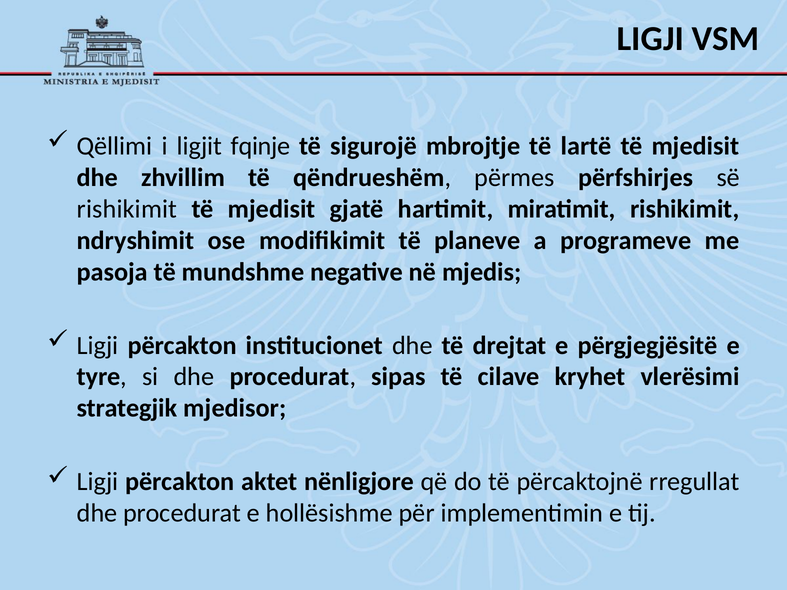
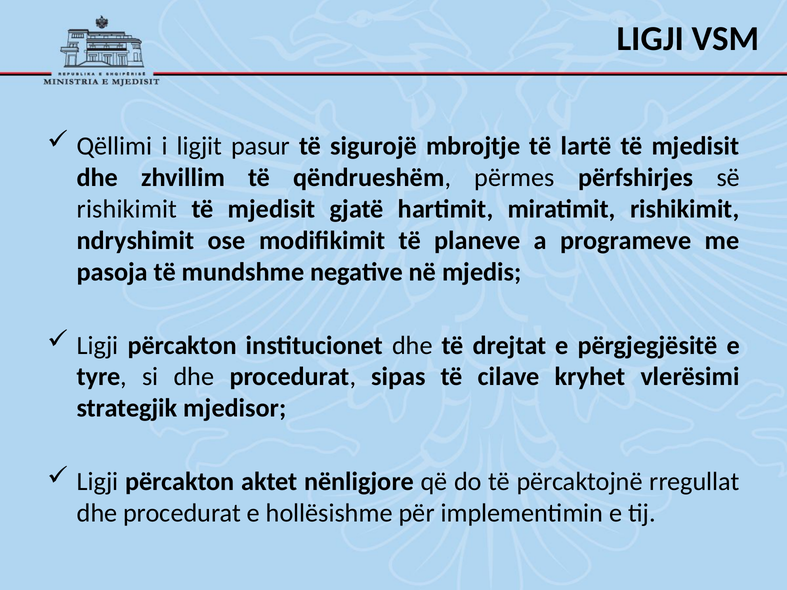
fqinje: fqinje -> pasur
